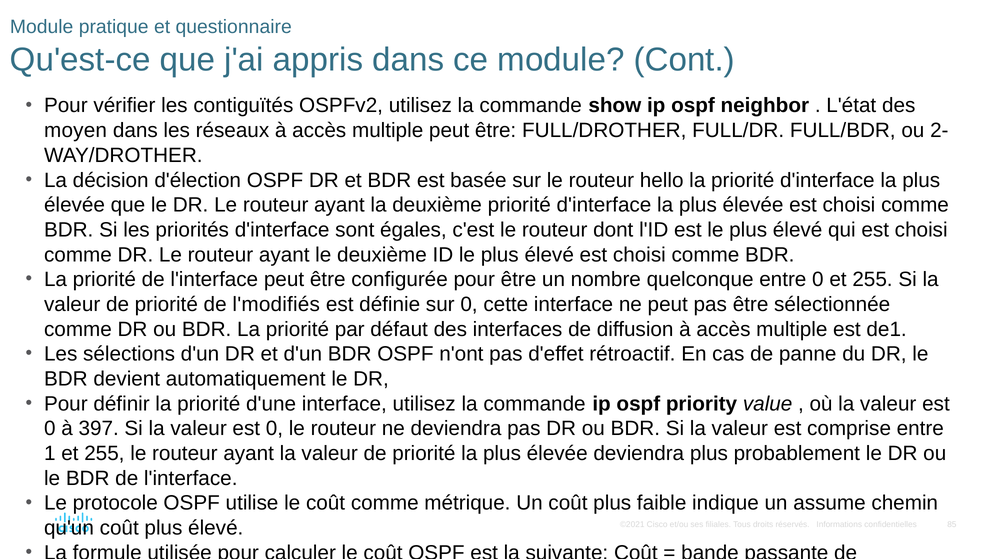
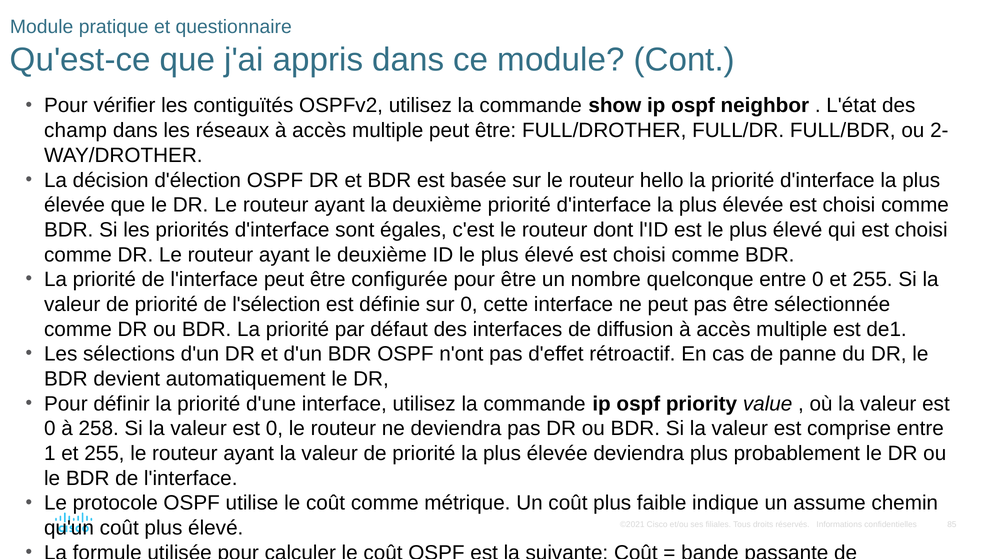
moyen: moyen -> champ
l'modifiés: l'modifiés -> l'sélection
397: 397 -> 258
